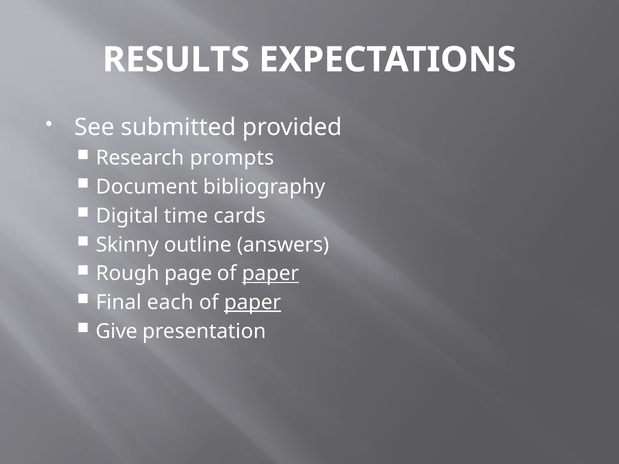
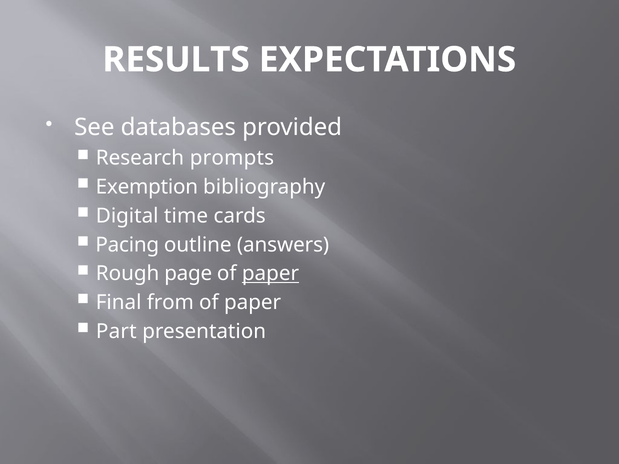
submitted: submitted -> databases
Document: Document -> Exemption
Skinny: Skinny -> Pacing
each: each -> from
paper at (253, 303) underline: present -> none
Give: Give -> Part
